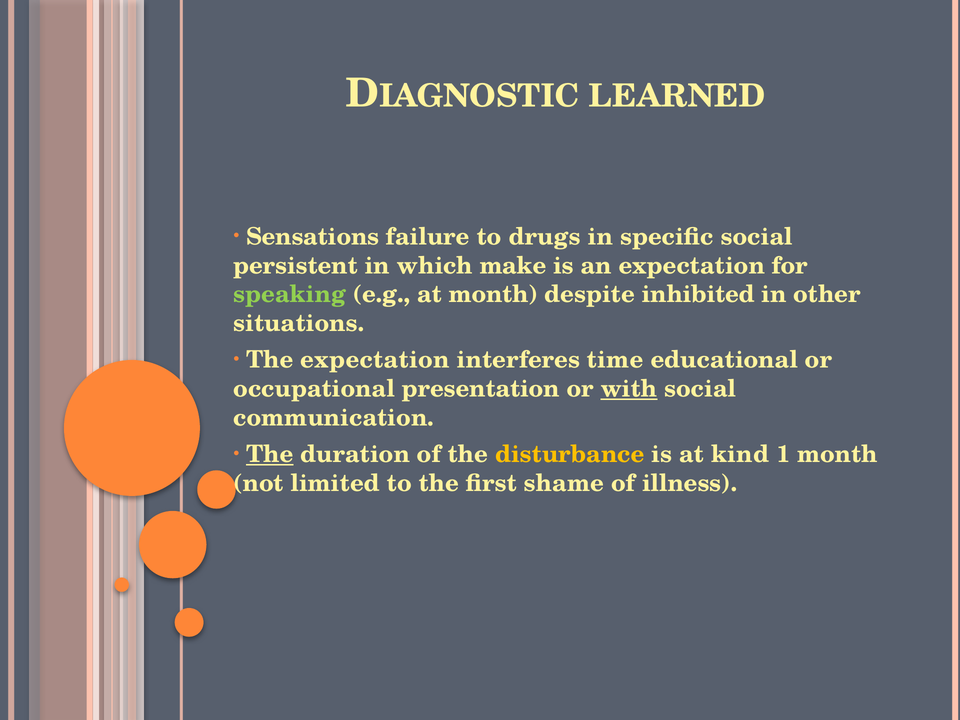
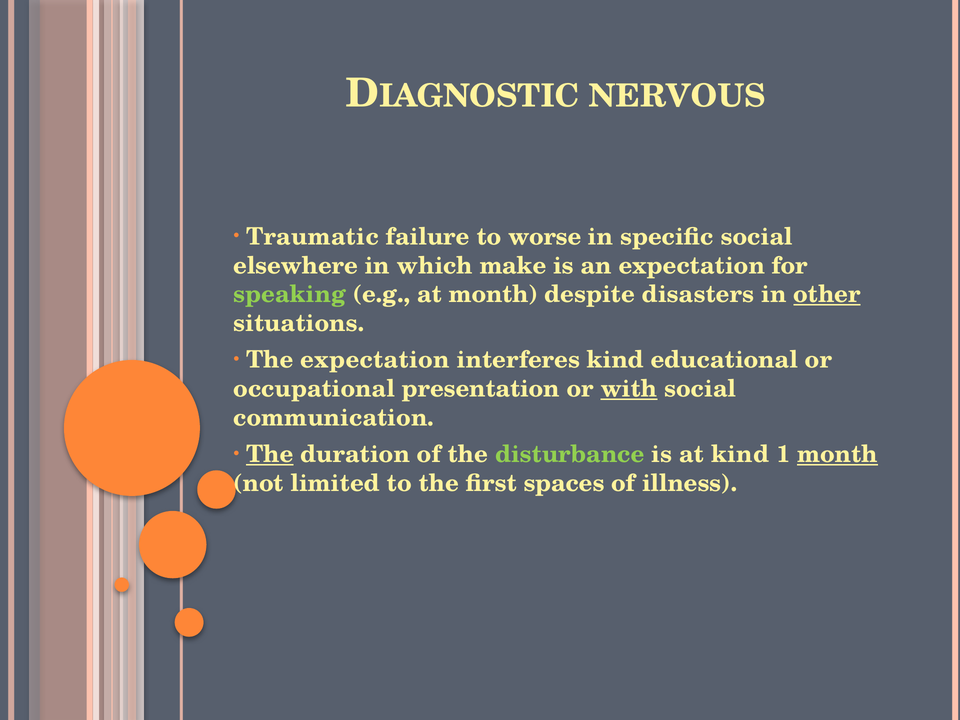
LEARNED: LEARNED -> NERVOUS
Sensations: Sensations -> Traumatic
drugs: drugs -> worse
persistent: persistent -> elsewhere
inhibited: inhibited -> disasters
other underline: none -> present
interferes time: time -> kind
disturbance colour: yellow -> light green
month at (838, 454) underline: none -> present
shame: shame -> spaces
